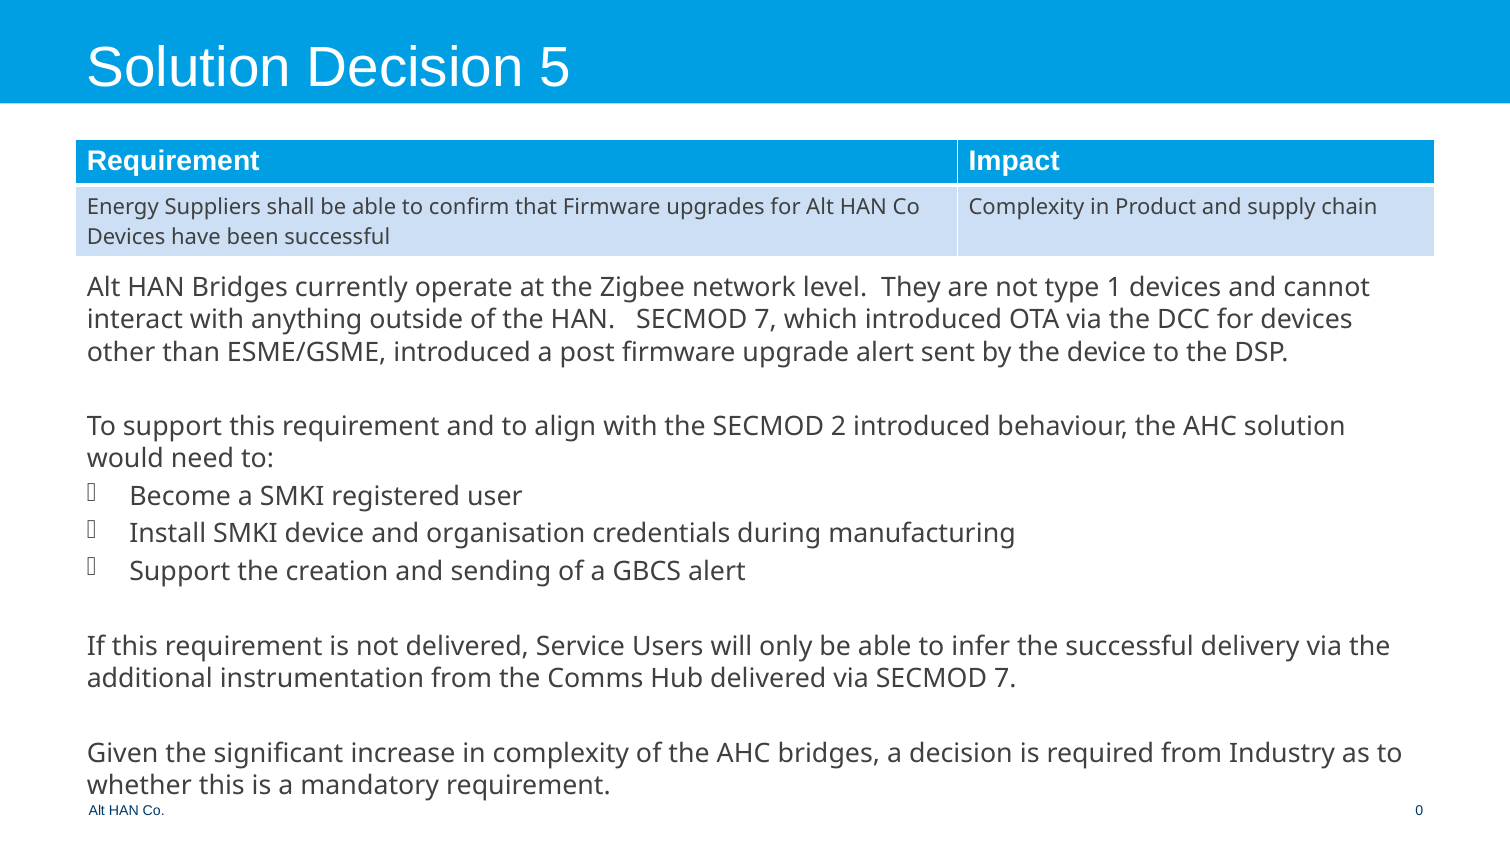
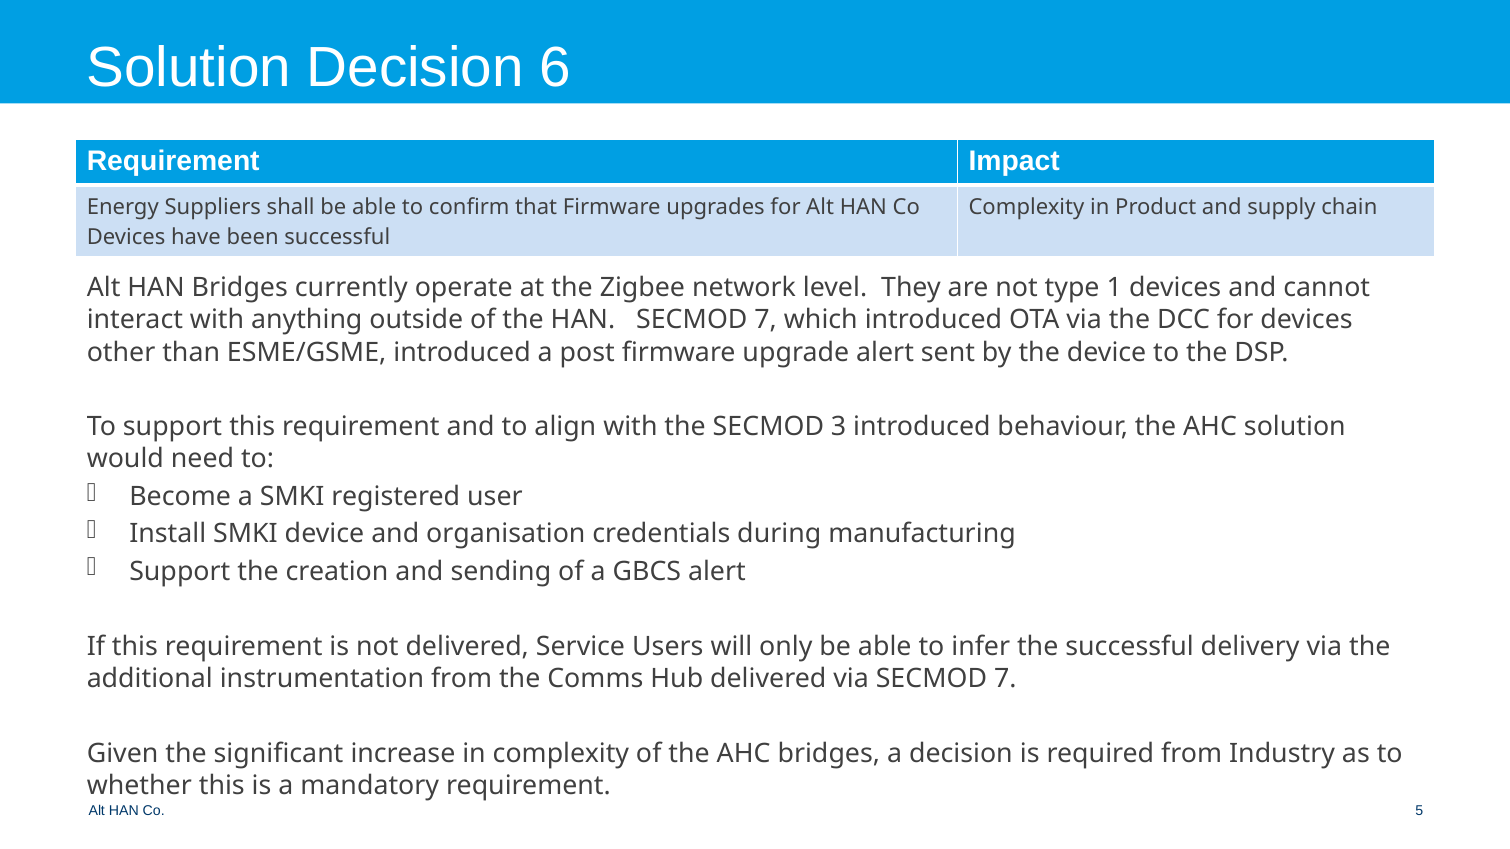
5: 5 -> 6
2: 2 -> 3
0: 0 -> 5
